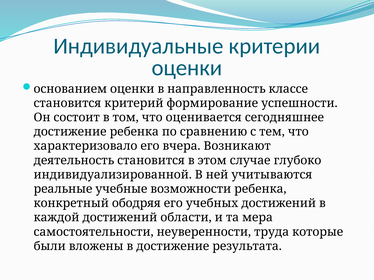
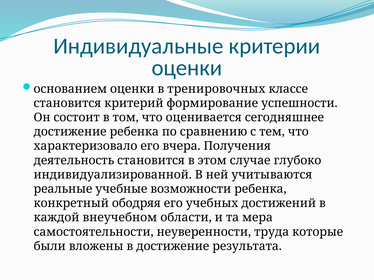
направленность: направленность -> тренировочных
Возникают: Возникают -> Получения
каждой достижений: достижений -> внеучебном
